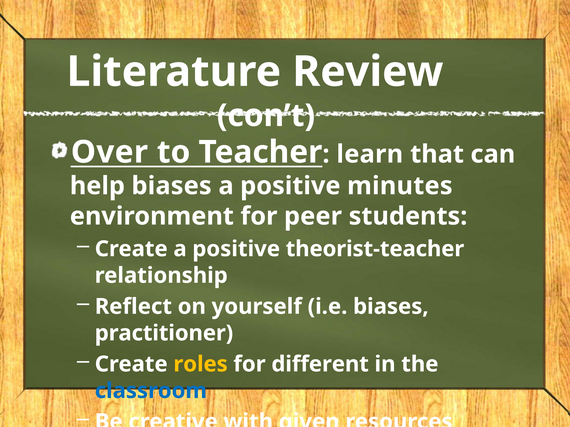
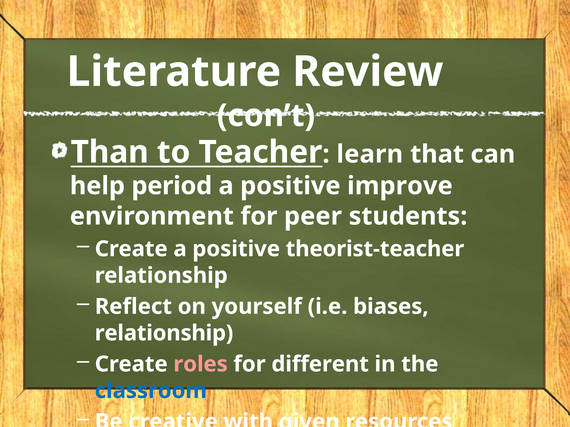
Over: Over -> Than
help biases: biases -> period
minutes: minutes -> improve
practitioner at (164, 333): practitioner -> relationship
roles colour: yellow -> pink
